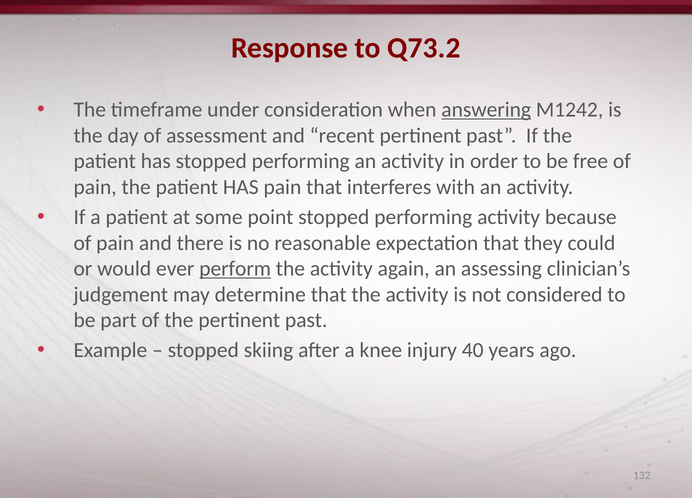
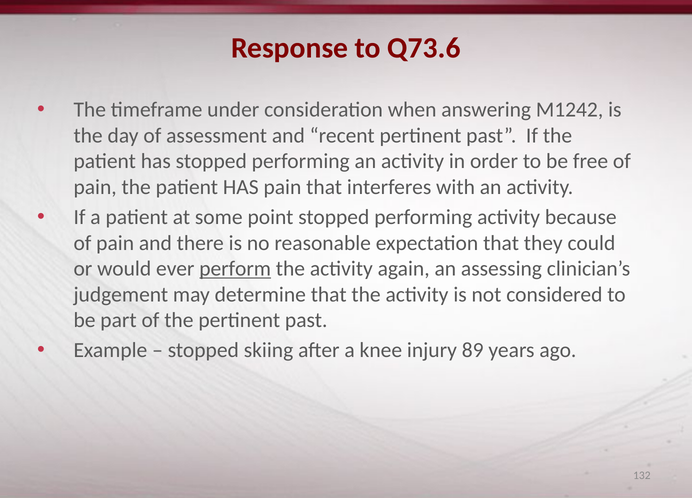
Q73.2: Q73.2 -> Q73.6
answering underline: present -> none
40: 40 -> 89
